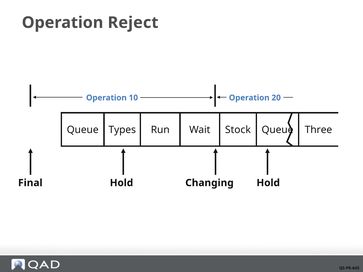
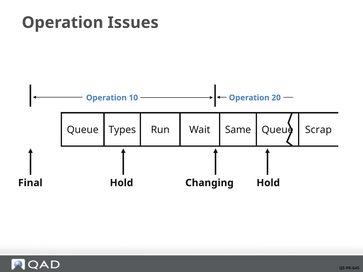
Reject: Reject -> Issues
Stock: Stock -> Same
Three: Three -> Scrap
